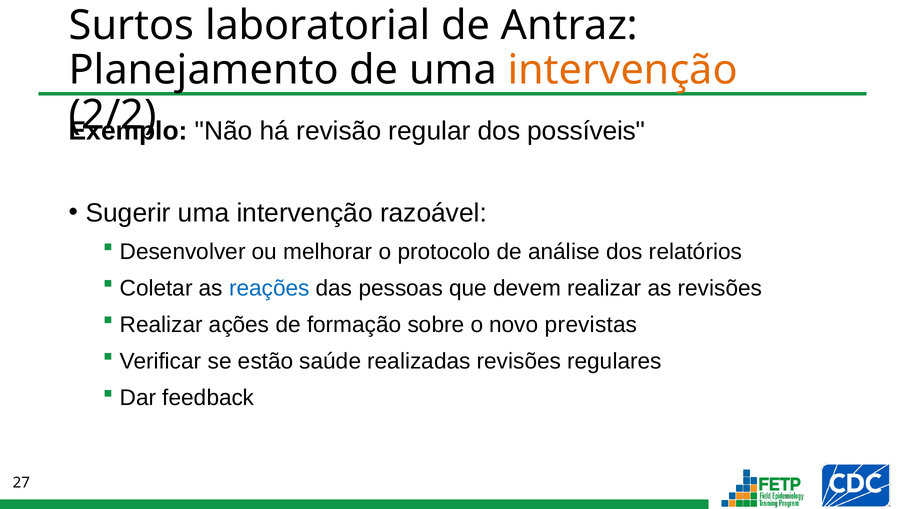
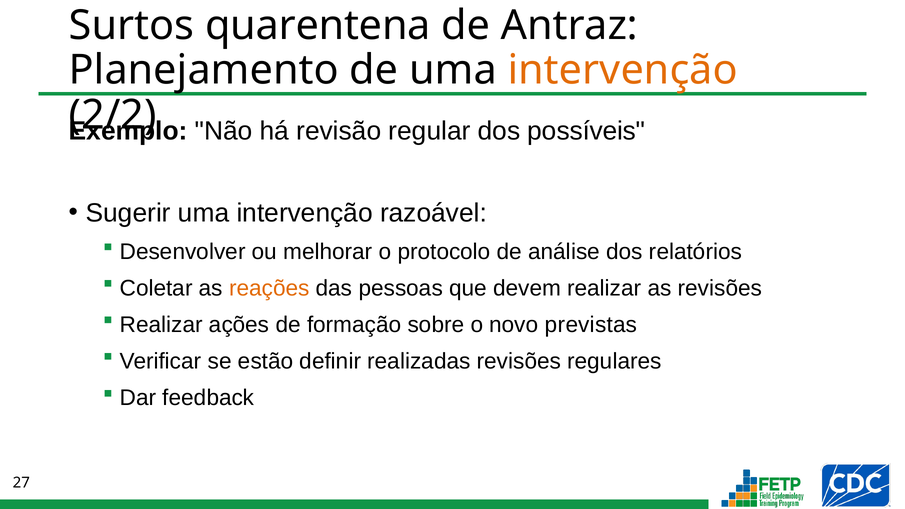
laboratorial: laboratorial -> quarentena
reações colour: blue -> orange
saúde: saúde -> definir
